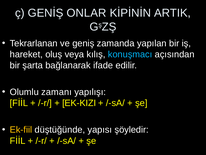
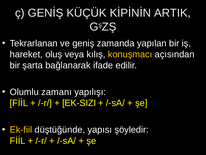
ONLAR: ONLAR -> KÜÇÜK
konuşmacı colour: light blue -> yellow
EK-KIZI: EK-KIZI -> EK-SIZI
